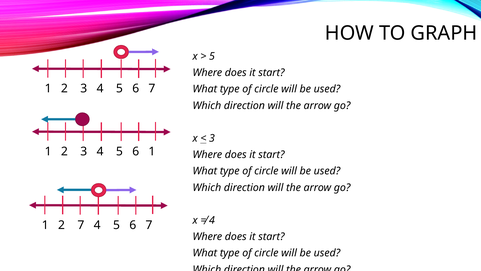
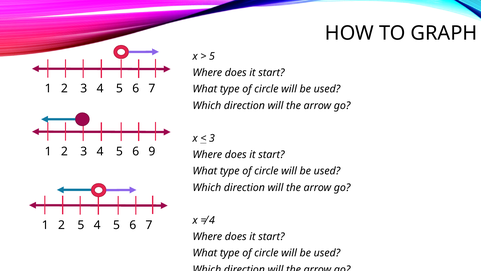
6 1: 1 -> 9
2 7: 7 -> 5
